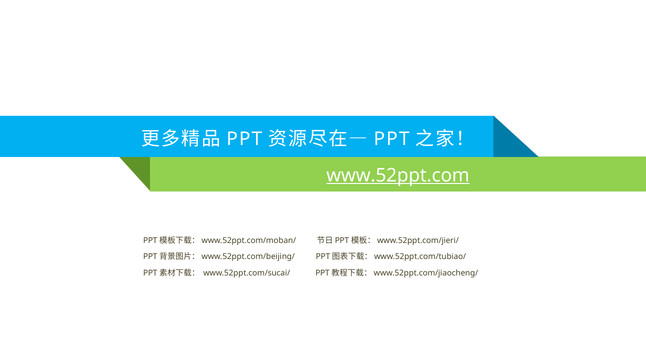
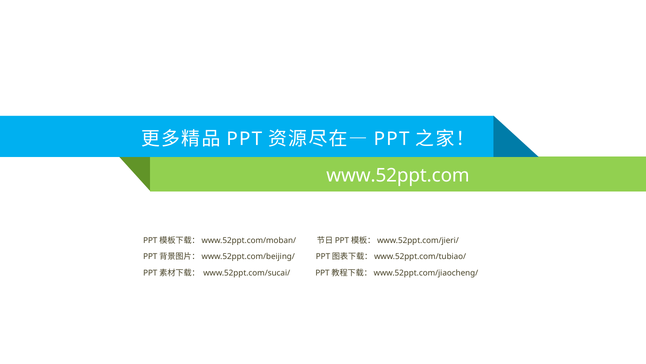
www.52ppt.com underline: present -> none
